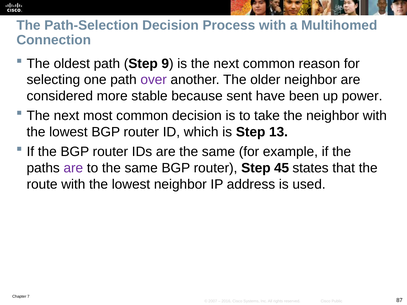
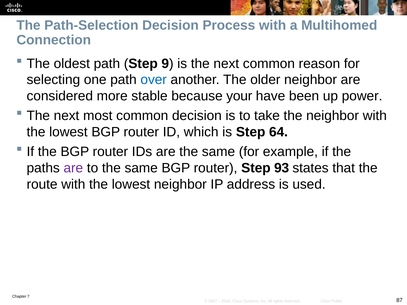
over colour: purple -> blue
sent: sent -> your
13: 13 -> 64
45: 45 -> 93
